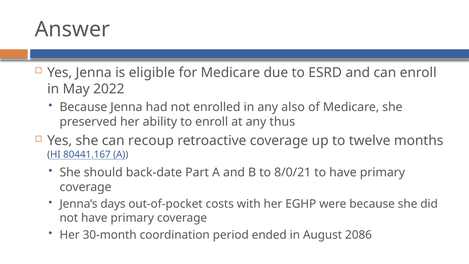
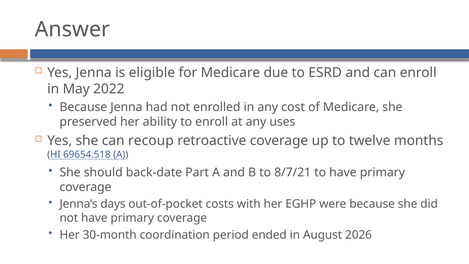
also: also -> cost
thus: thus -> uses
80441.167: 80441.167 -> 69654.518
8/0/21: 8/0/21 -> 8/7/21
2086: 2086 -> 2026
